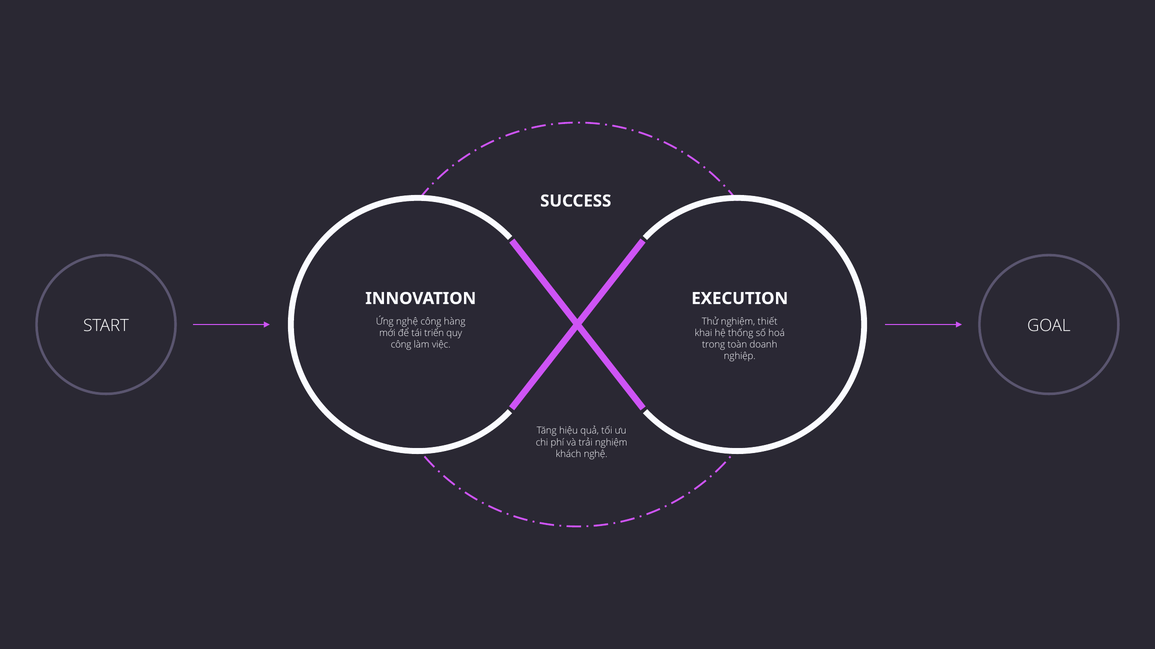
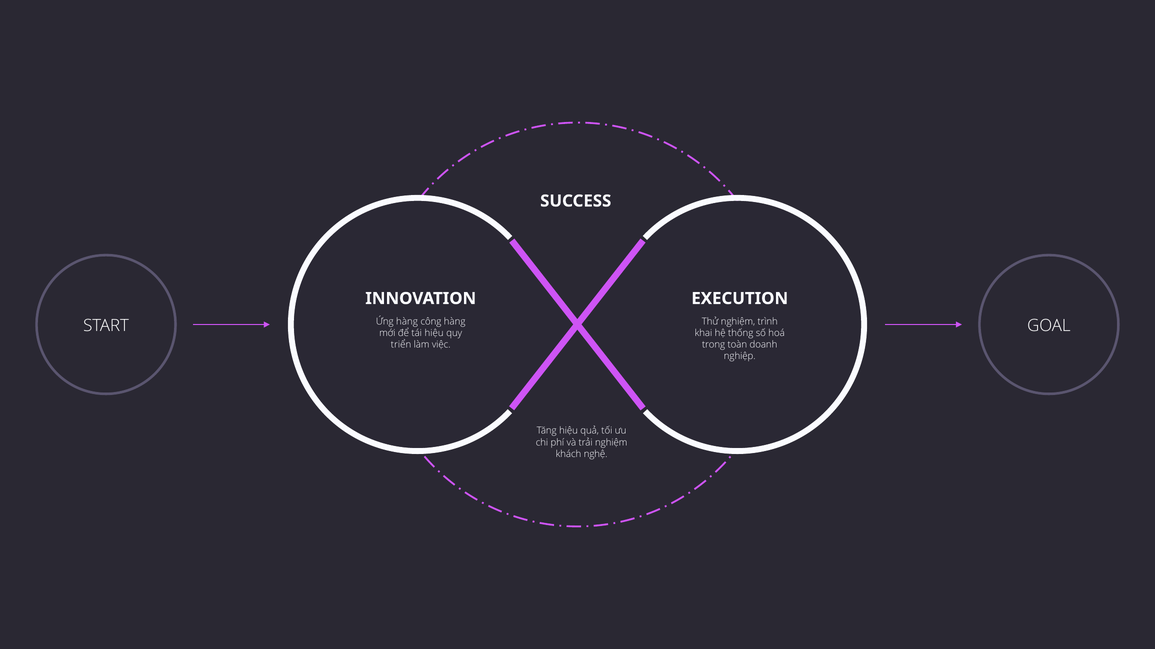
thiết: thiết -> trình
Ứng nghệ: nghệ -> hàng
tái triển: triển -> hiệu
công at (401, 345): công -> triển
